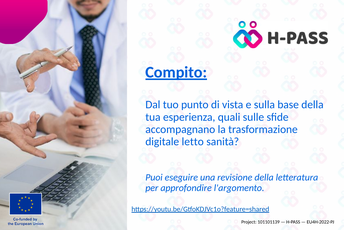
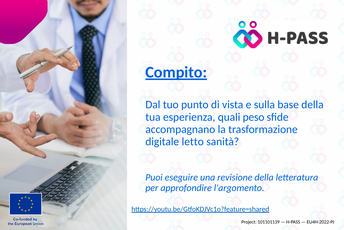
sulle: sulle -> peso
